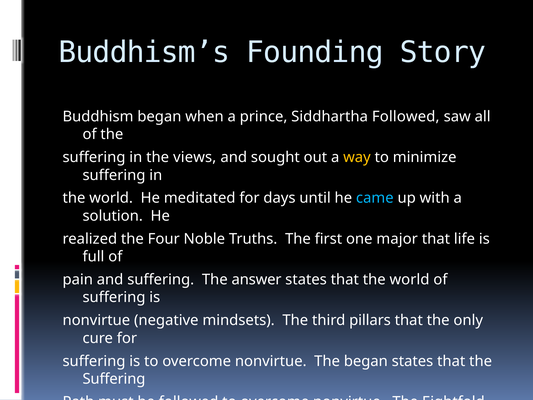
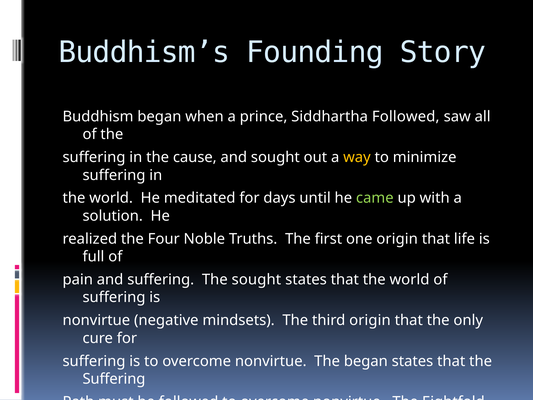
the views: views -> cause
came colour: light blue -> light green
one major: major -> origin
The answer: answer -> sought
third pillars: pillars -> origin
